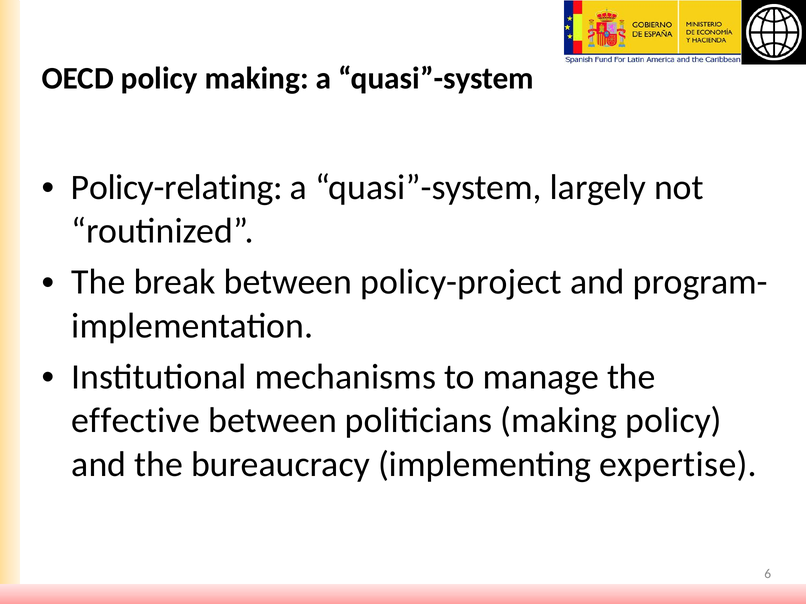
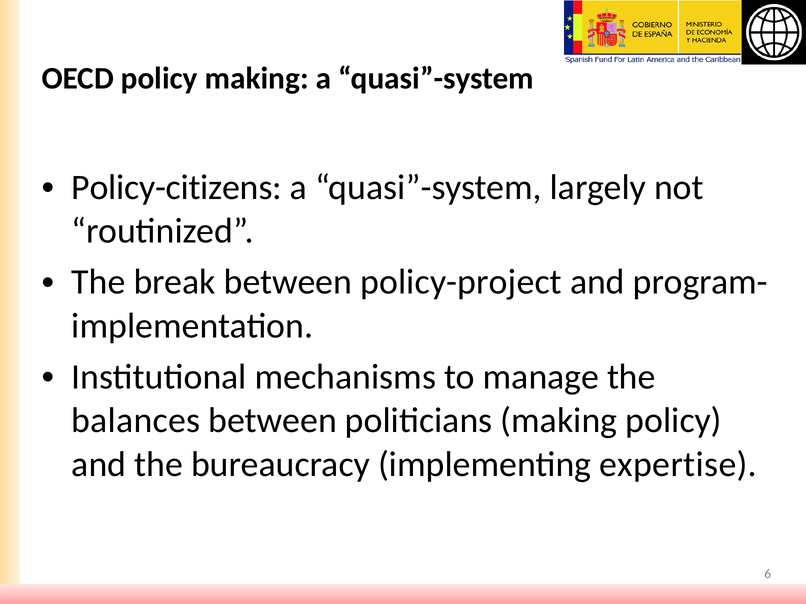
Policy-relating: Policy-relating -> Policy-citizens
effective: effective -> balances
